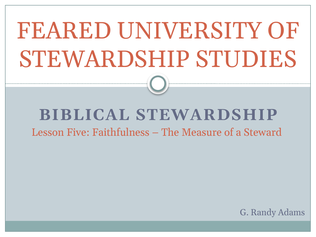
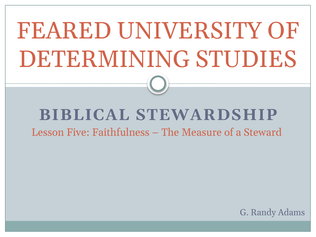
STEWARDSHIP at (104, 59): STEWARDSHIP -> DETERMINING
